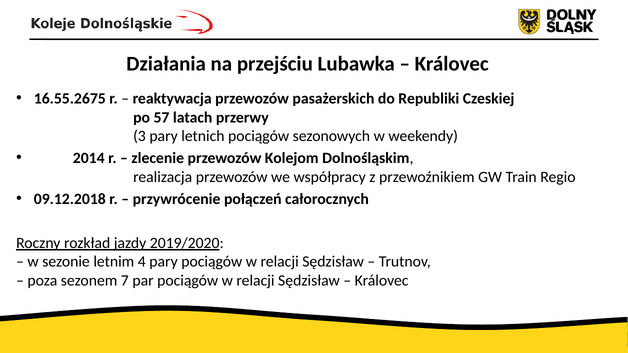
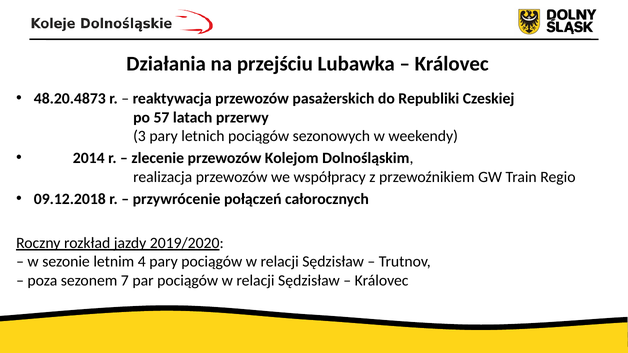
16.55.2675: 16.55.2675 -> 48.20.4873
